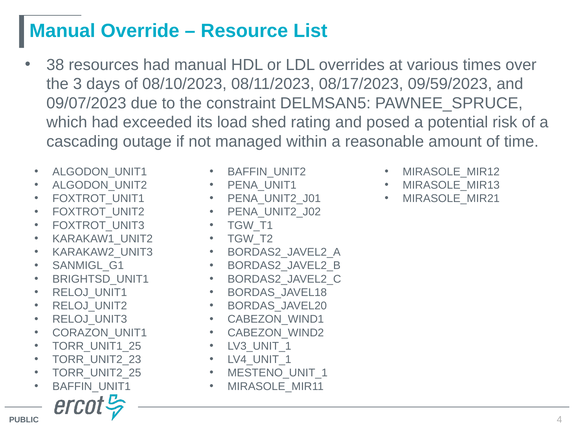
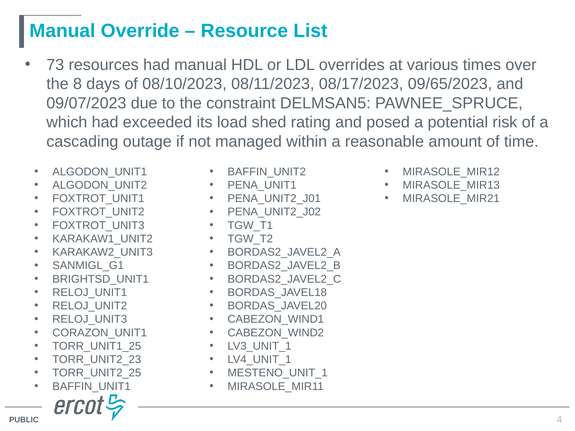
38: 38 -> 73
3: 3 -> 8
09/59/2023: 09/59/2023 -> 09/65/2023
